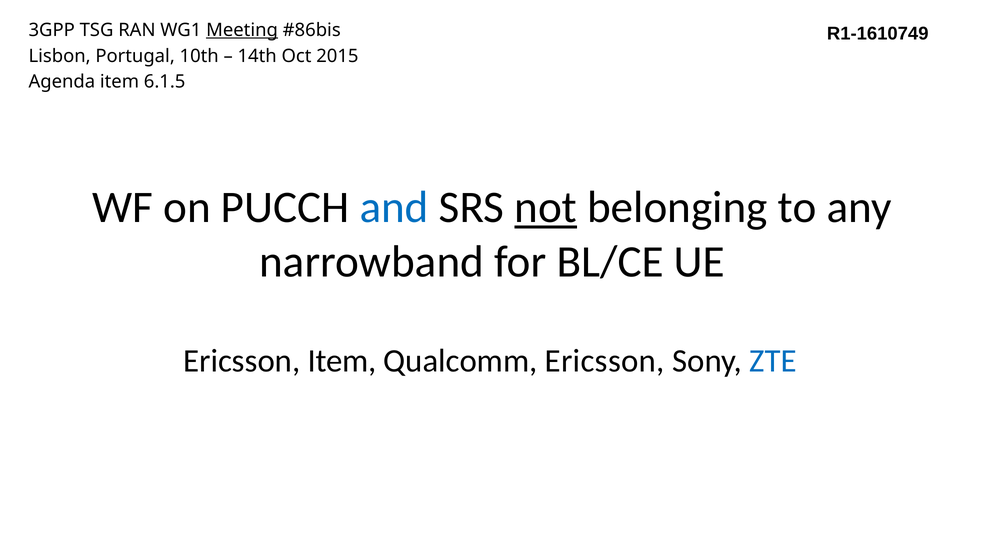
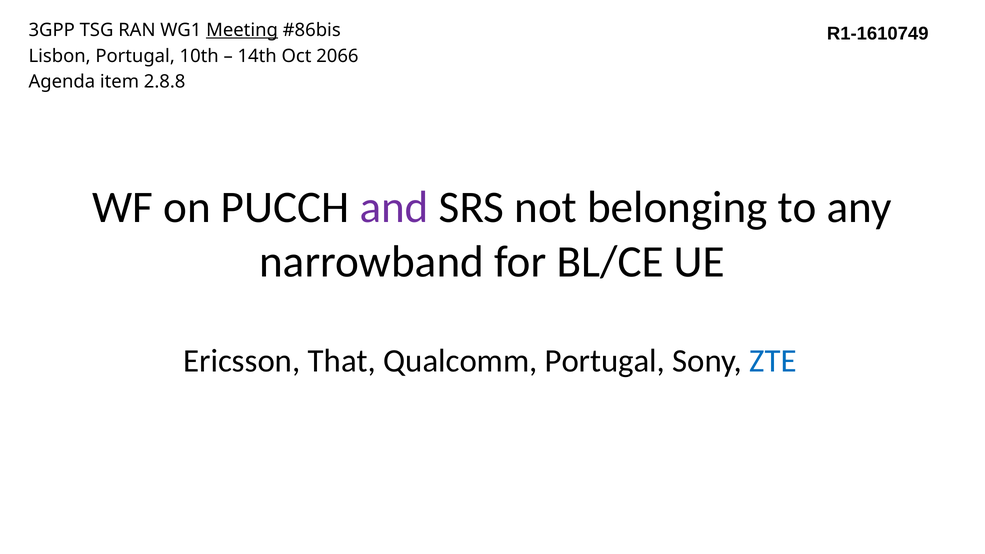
2015: 2015 -> 2066
6.1.5: 6.1.5 -> 2.8.8
and colour: blue -> purple
not underline: present -> none
Ericsson Item: Item -> That
Qualcomm Ericsson: Ericsson -> Portugal
